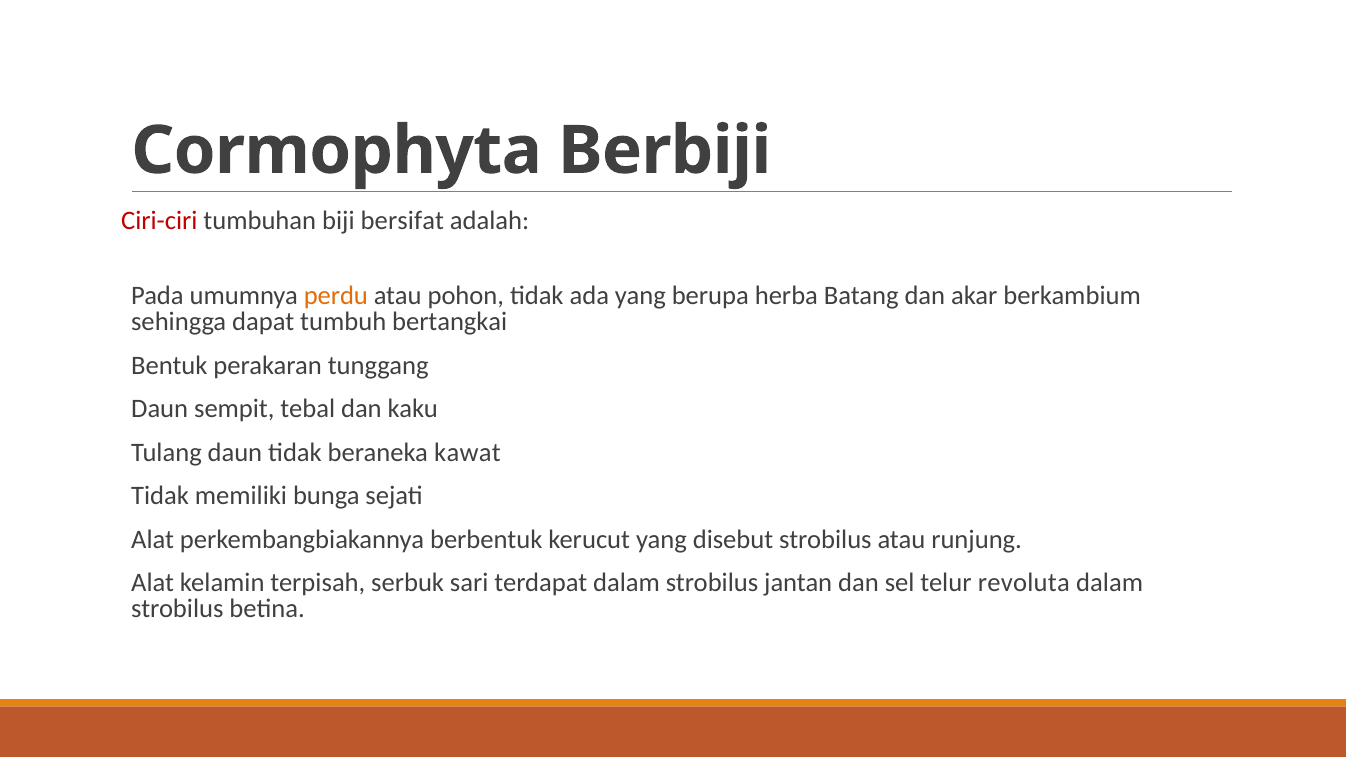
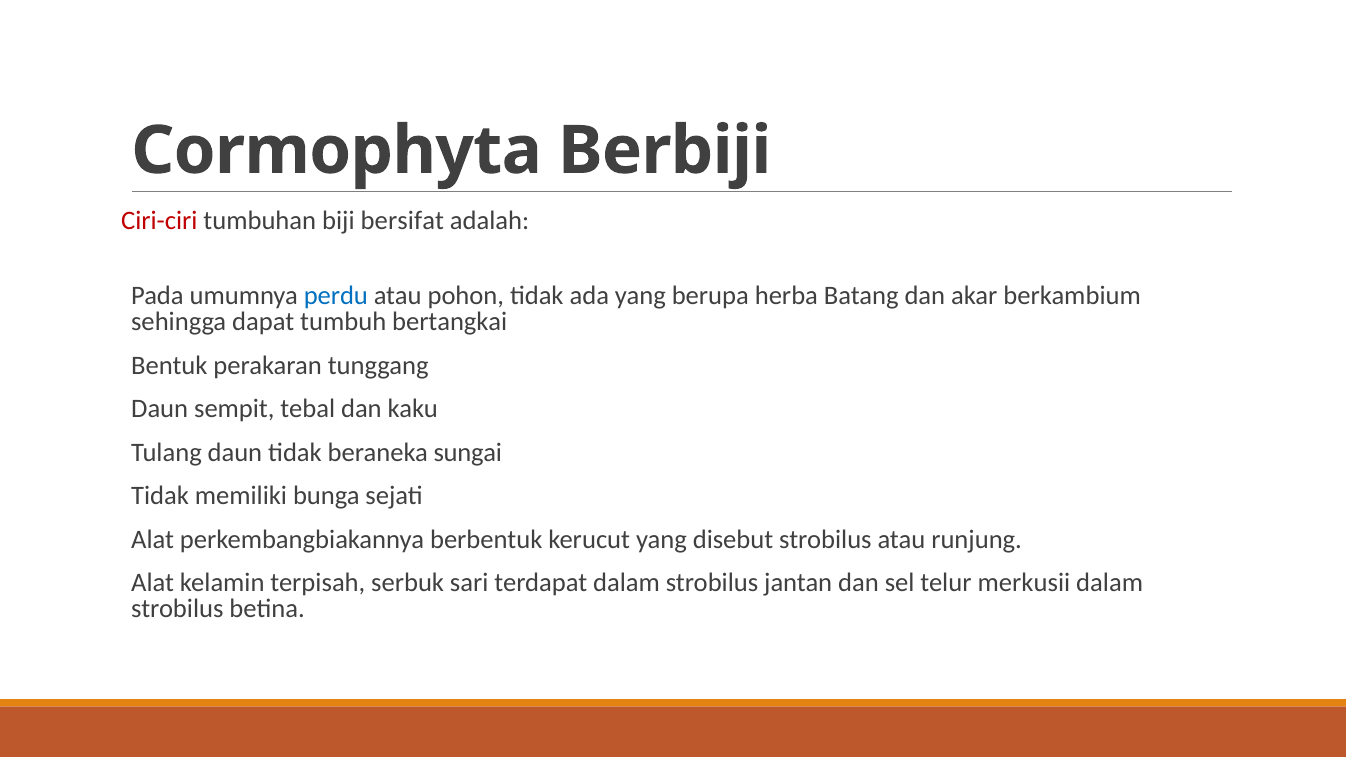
perdu colour: orange -> blue
kawat: kawat -> sungai
revoluta: revoluta -> merkusii
